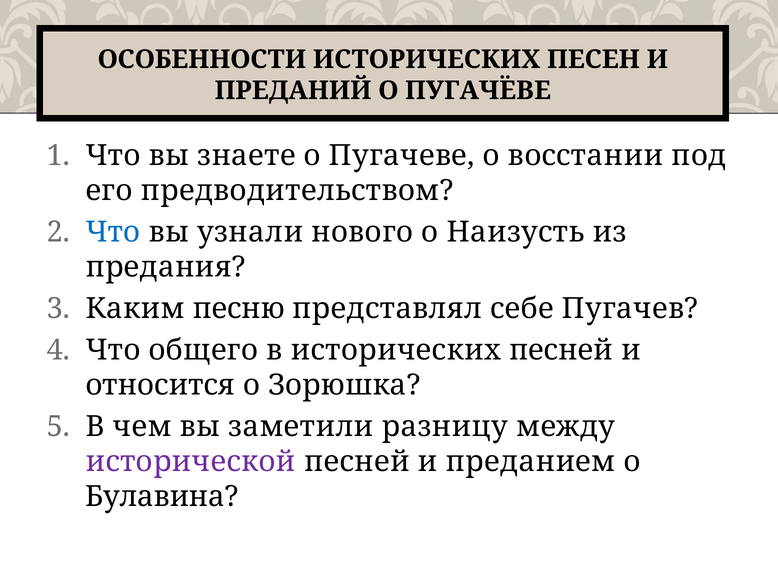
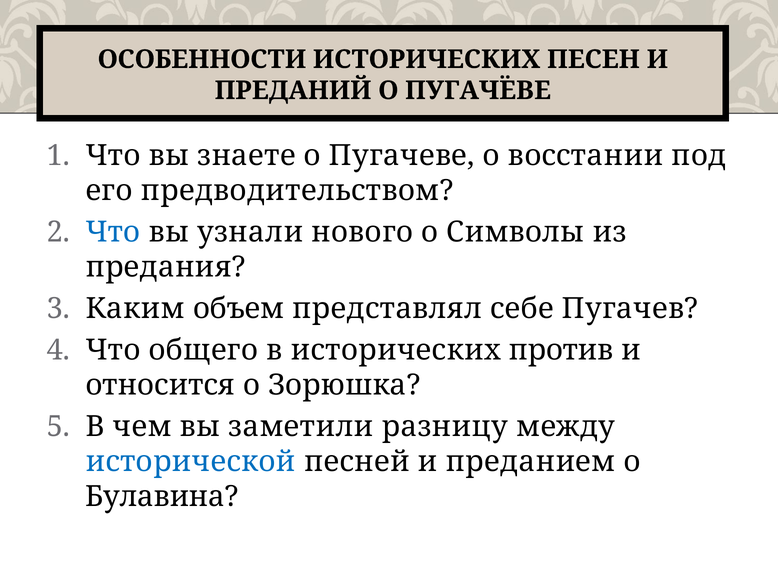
Наизусть: Наизусть -> Символы
песню: песню -> объем
исторических песней: песней -> против
исторической colour: purple -> blue
